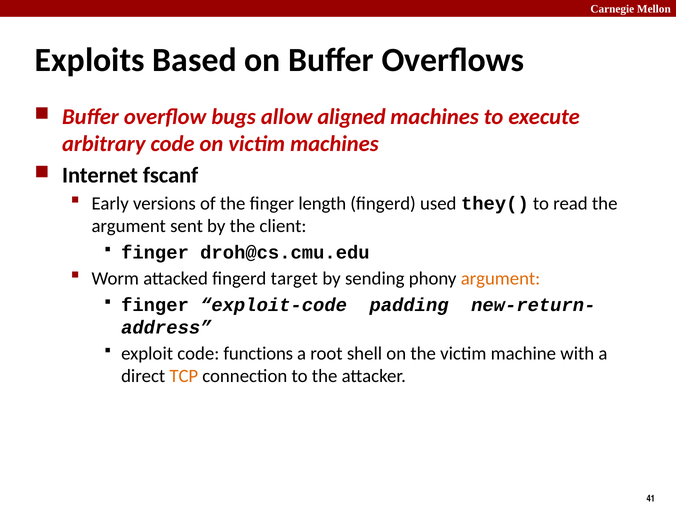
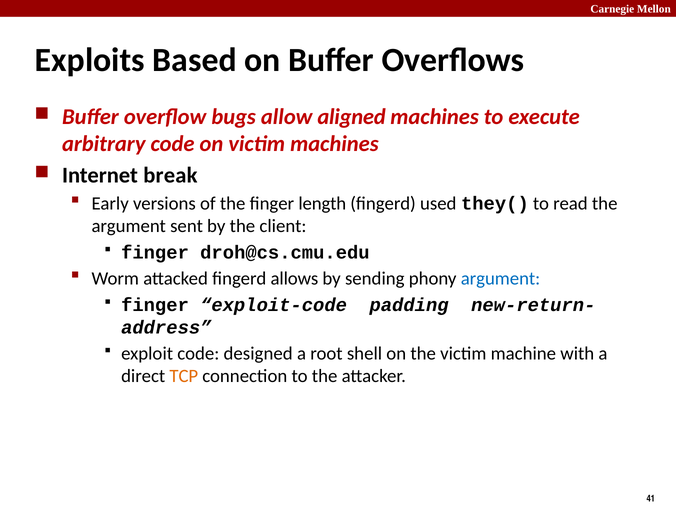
fscanf: fscanf -> break
target: target -> allows
argument at (501, 279) colour: orange -> blue
functions: functions -> designed
